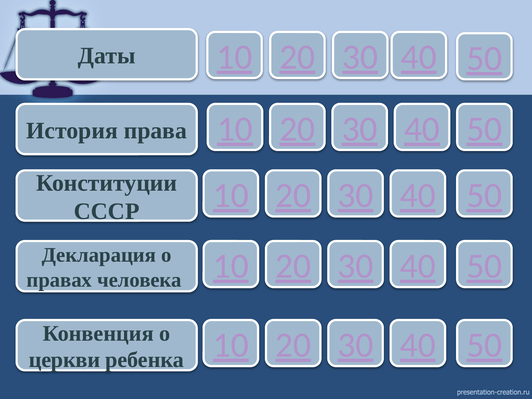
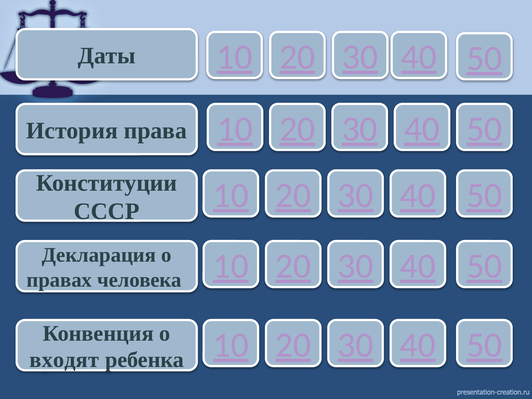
церкви: церкви -> входят
